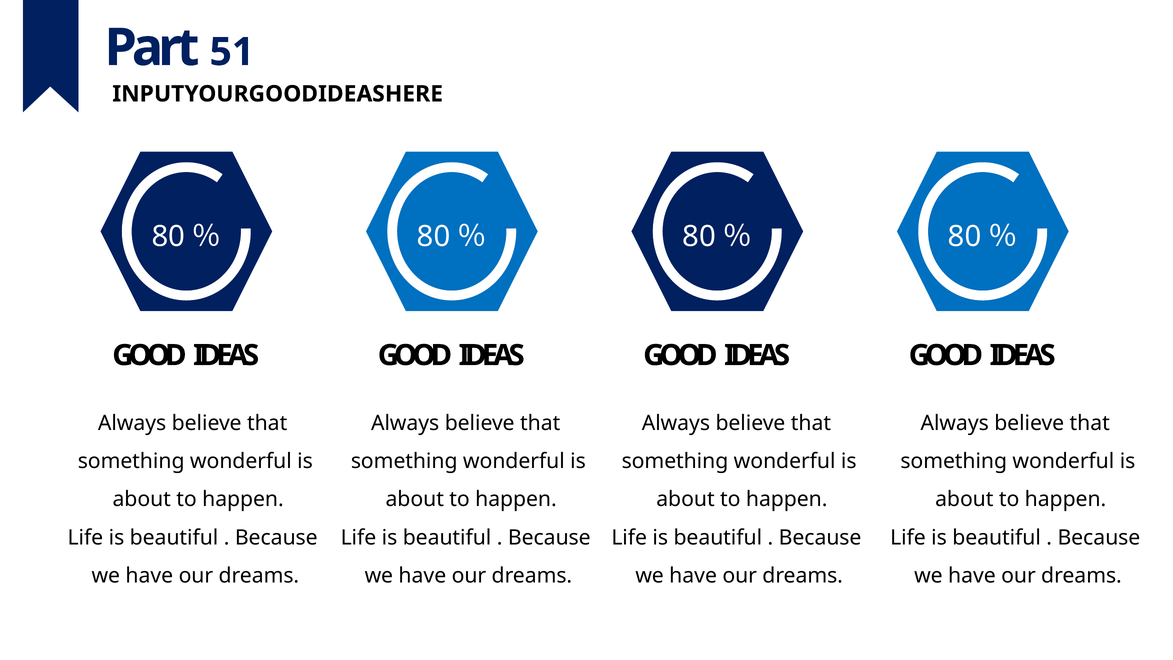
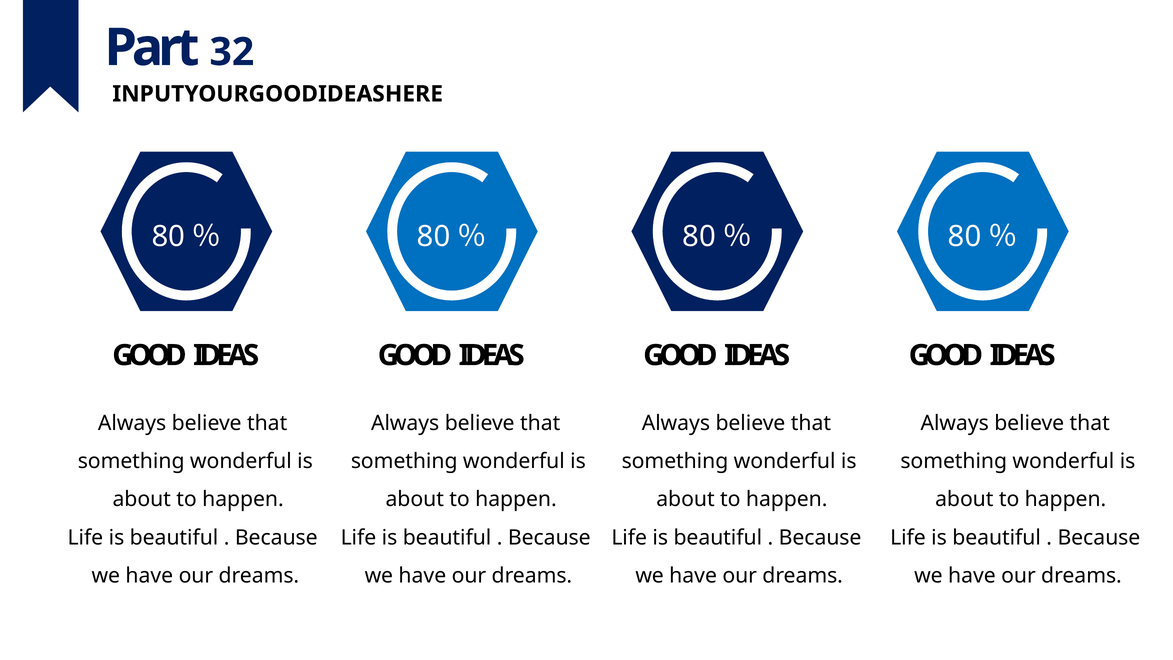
51: 51 -> 32
